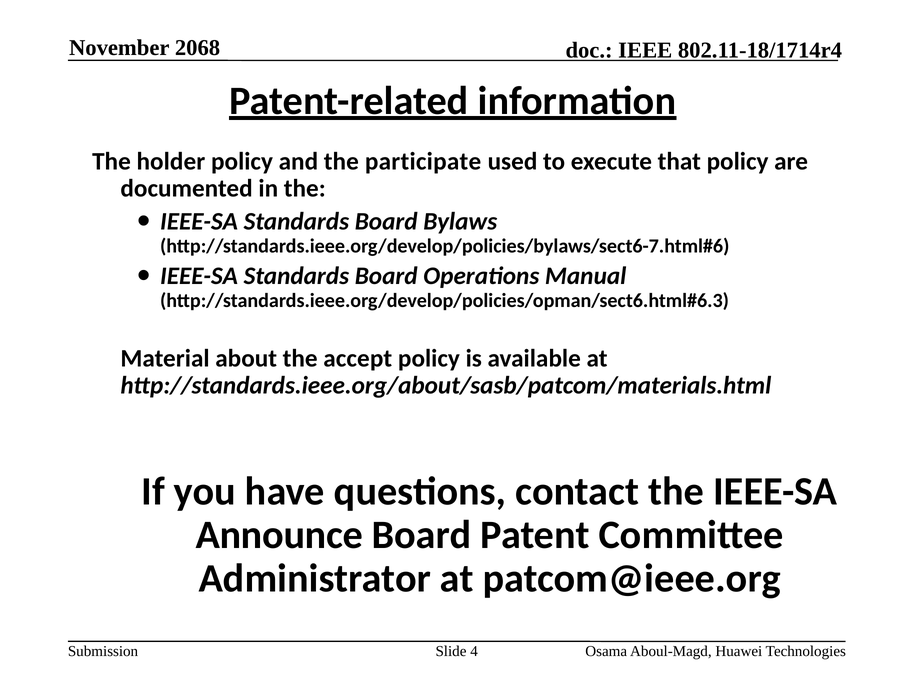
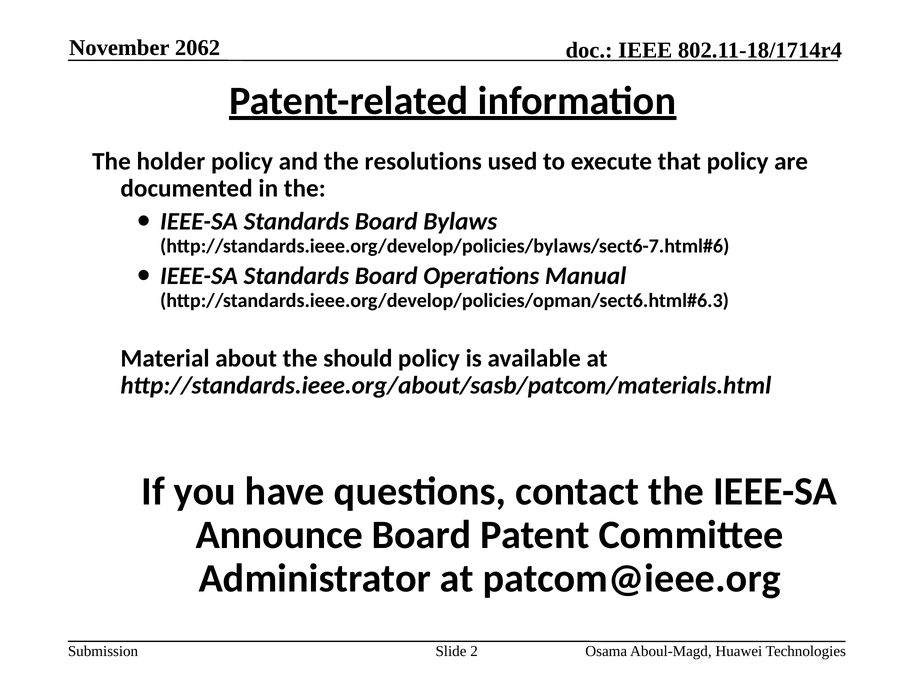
2068: 2068 -> 2062
participate: participate -> resolutions
accept: accept -> should
4: 4 -> 2
